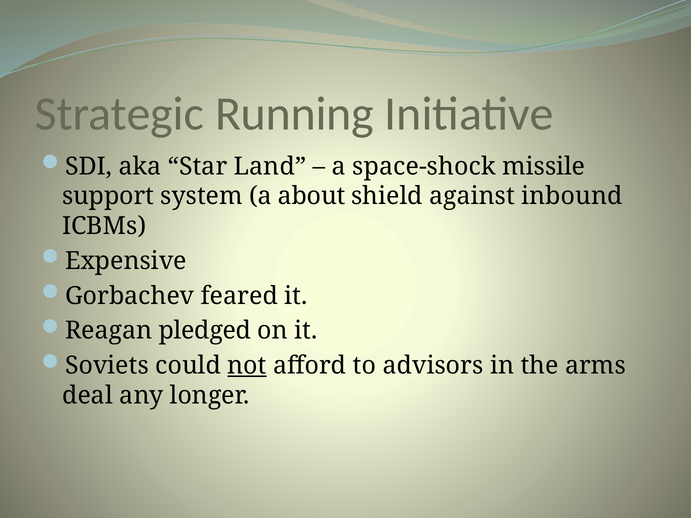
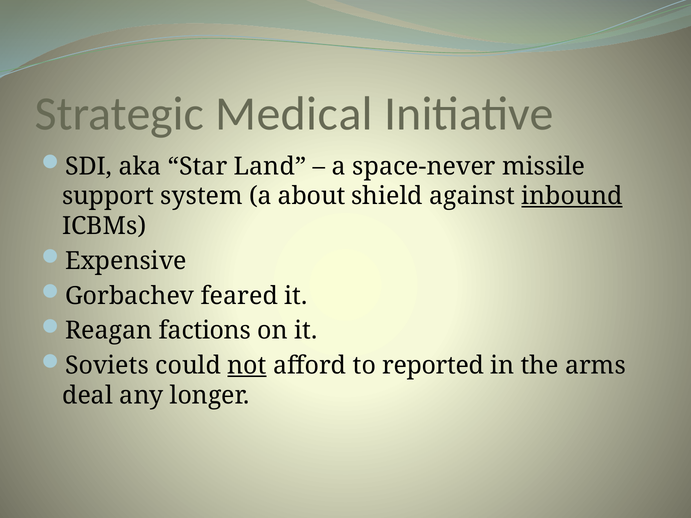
Running: Running -> Medical
space-shock: space-shock -> space-never
inbound underline: none -> present
pledged: pledged -> factions
advisors: advisors -> reported
